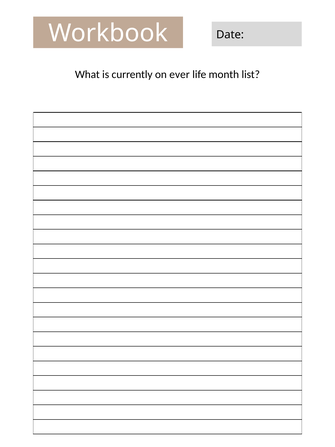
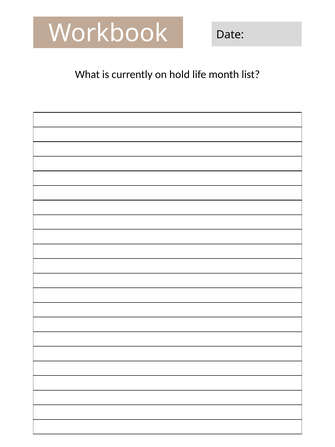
ever: ever -> hold
